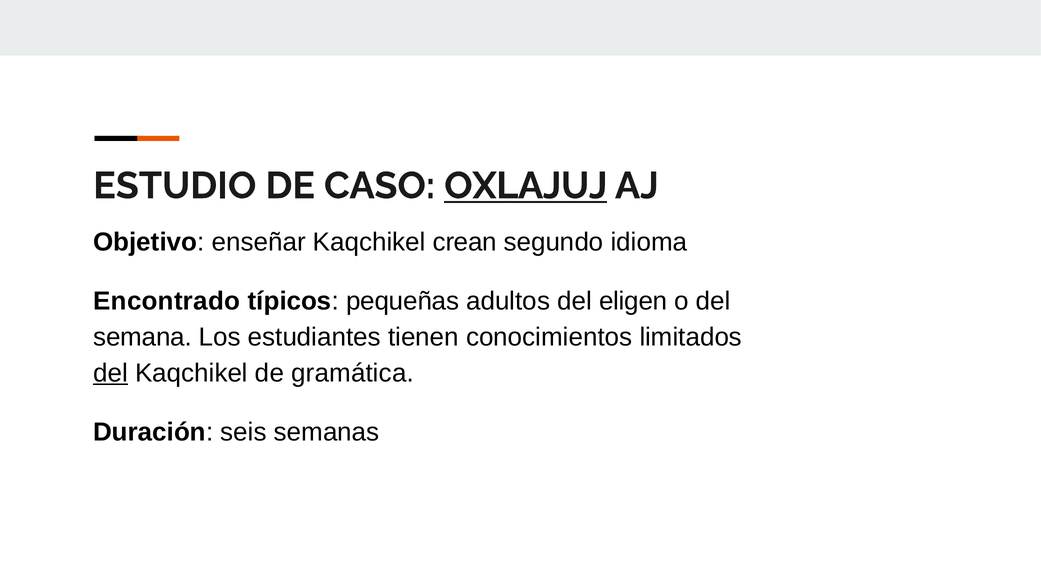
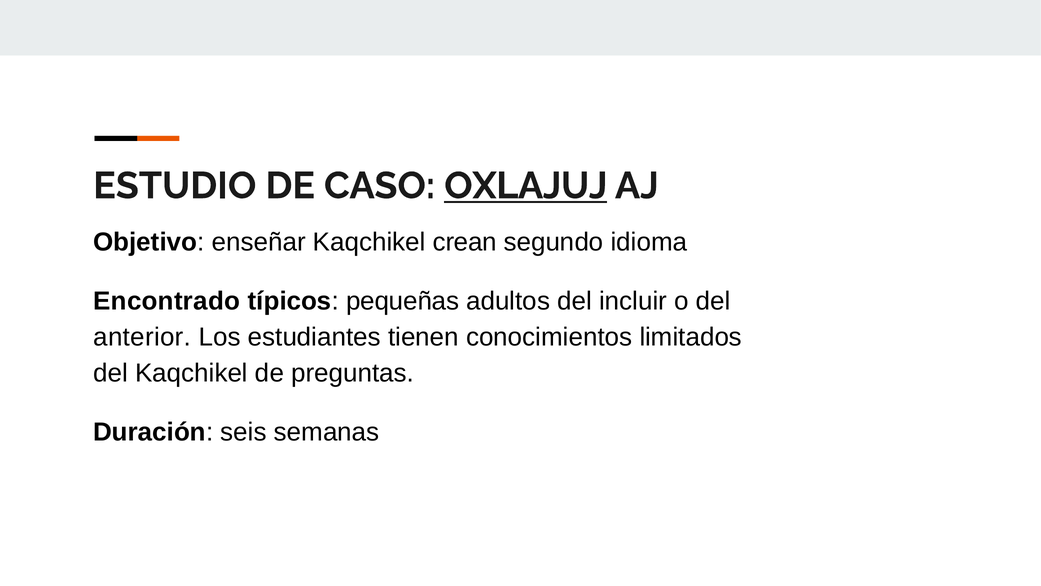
eligen: eligen -> incluir
semana: semana -> anterior
del at (111, 373) underline: present -> none
gramática: gramática -> preguntas
